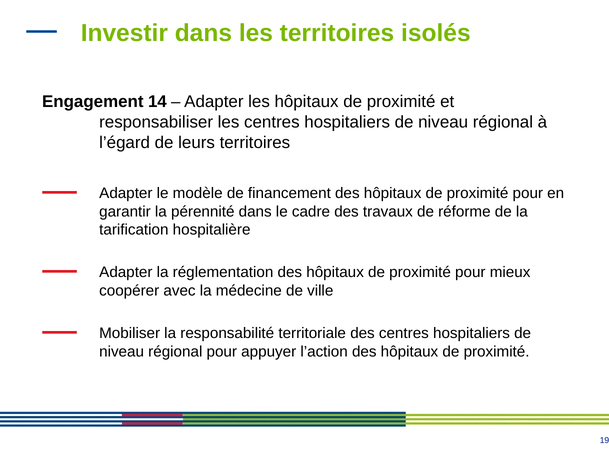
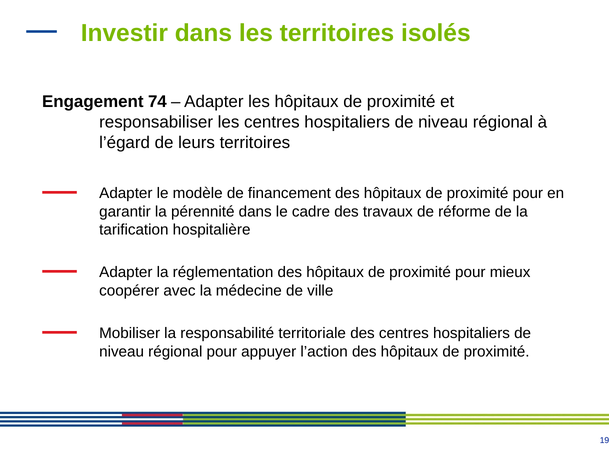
14: 14 -> 74
